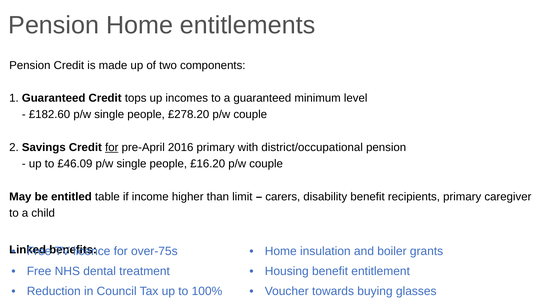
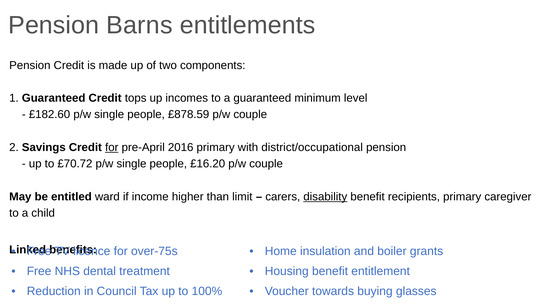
Pension Home: Home -> Barns
£278.20: £278.20 -> £878.59
£46.09: £46.09 -> £70.72
table: table -> ward
disability underline: none -> present
